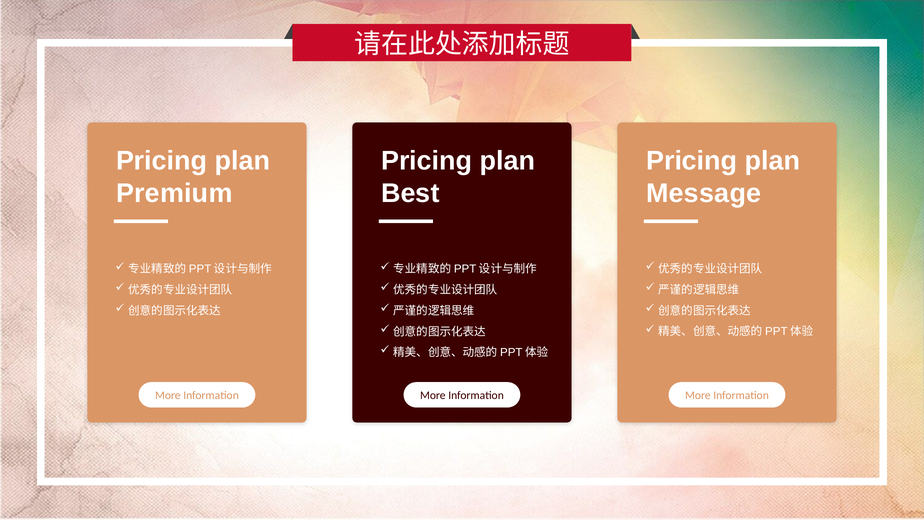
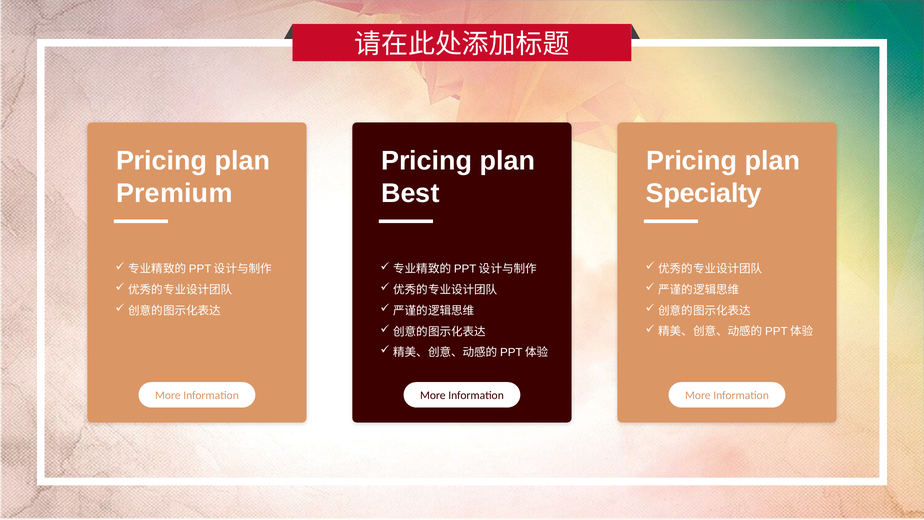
Message: Message -> Specialty
